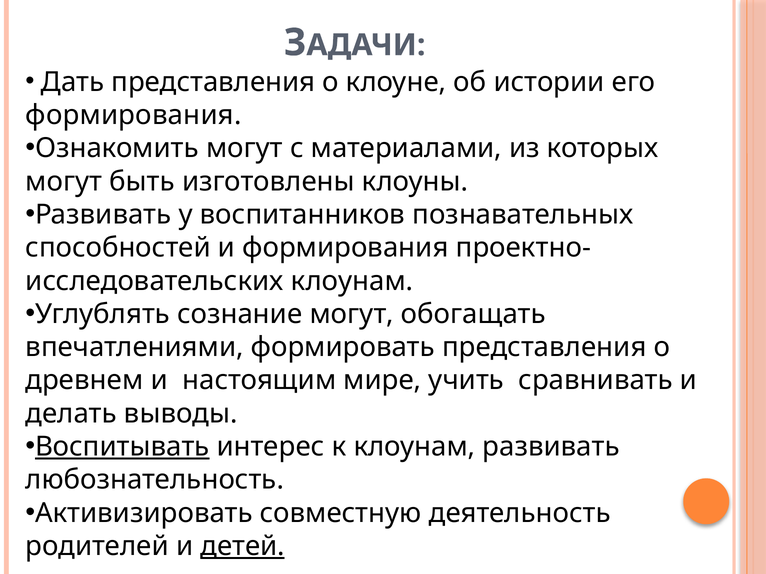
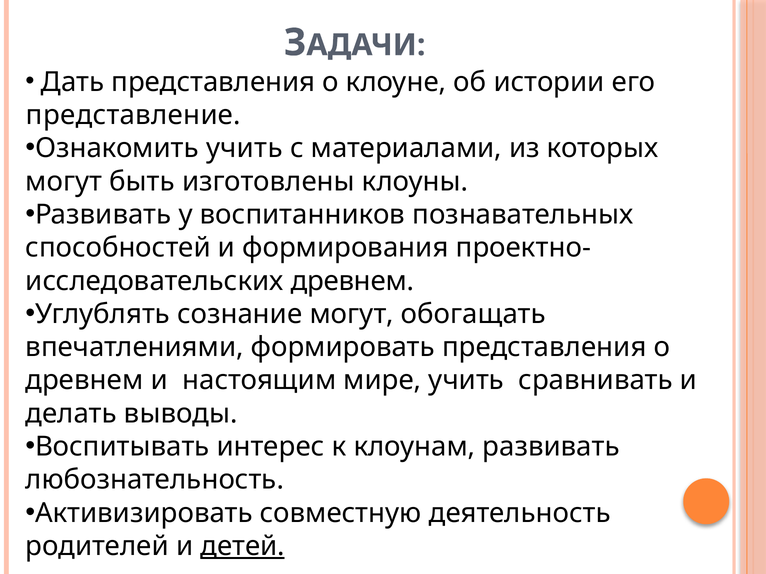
формирования at (133, 115): формирования -> представление
Ознакомить могут: могут -> учить
клоунам at (352, 281): клоунам -> древнем
Воспитывать underline: present -> none
